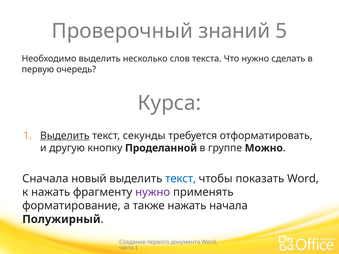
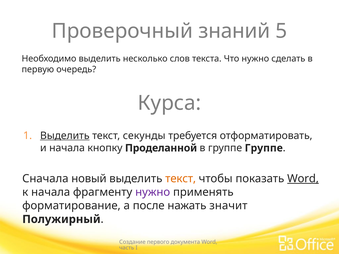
и другую: другую -> начала
группе Можно: Можно -> Группе
текст at (181, 179) colour: blue -> orange
Word at (303, 179) underline: none -> present
к нажать: нажать -> начала
также: также -> после
начала: начала -> значит
